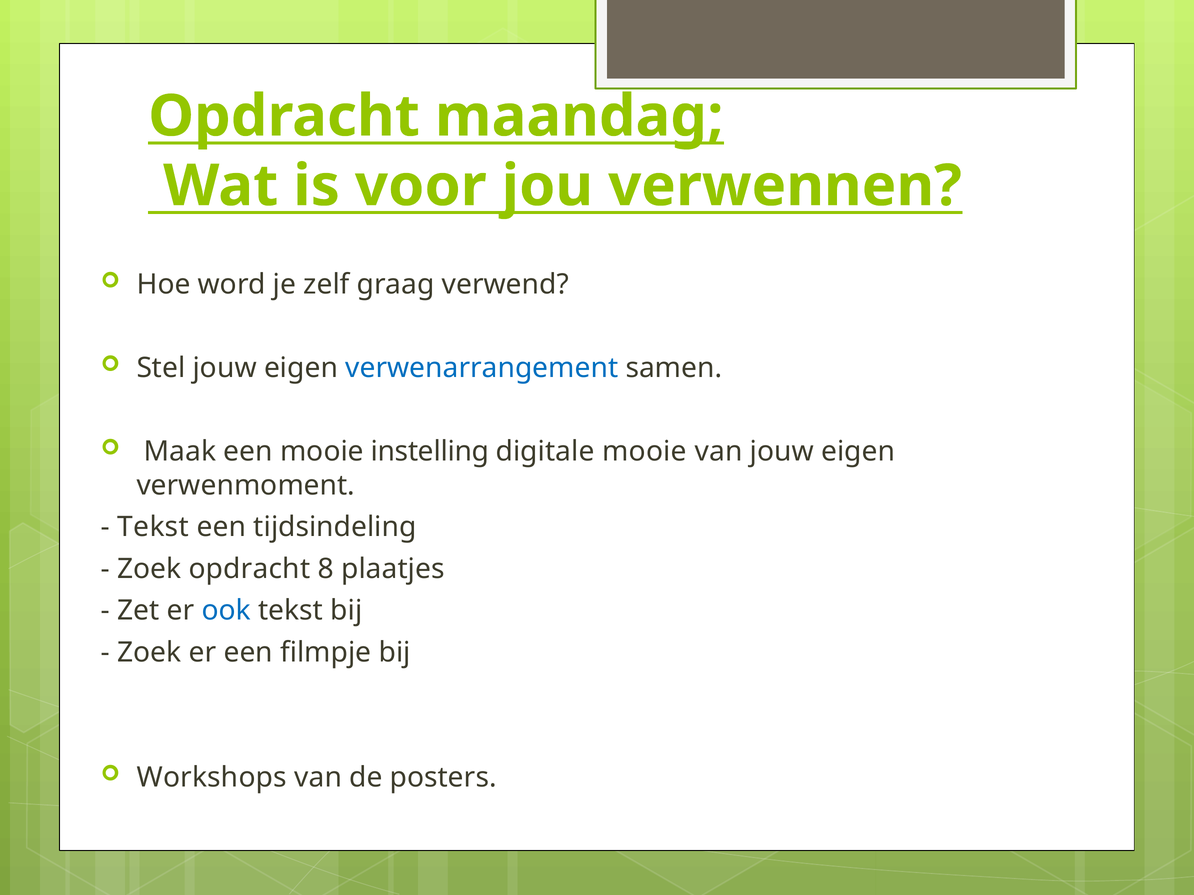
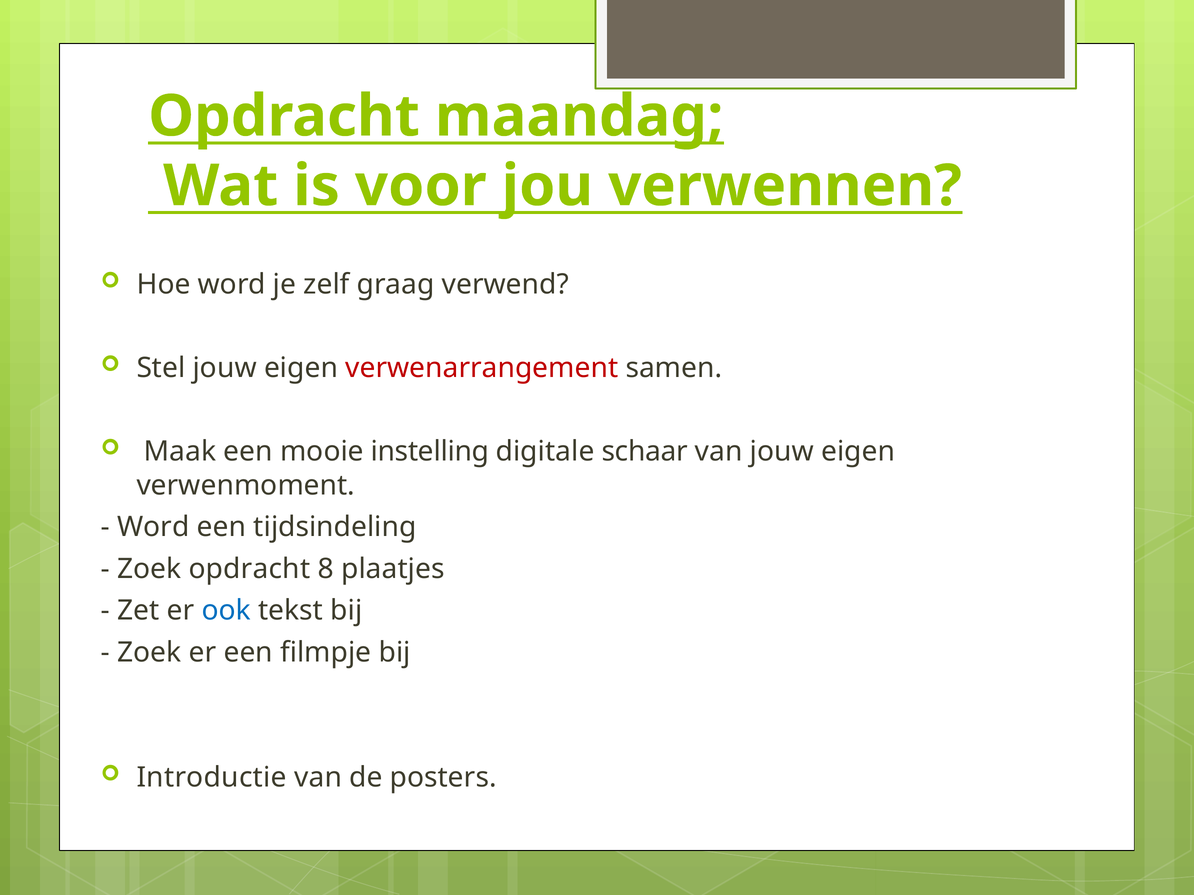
verwenarrangement colour: blue -> red
digitale mooie: mooie -> schaar
Tekst at (153, 527): Tekst -> Word
Workshops: Workshops -> Introductie
